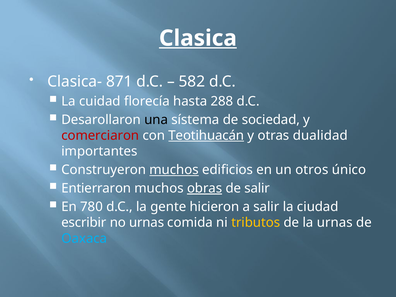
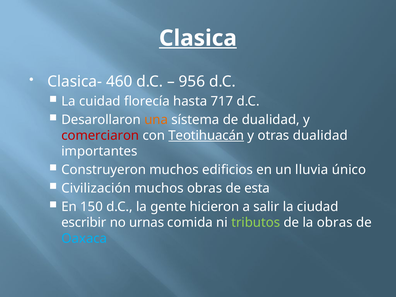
871: 871 -> 460
582: 582 -> 956
288: 288 -> 717
una colour: black -> orange
de sociedad: sociedad -> dualidad
muchos at (174, 170) underline: present -> none
otros: otros -> lluvia
Entierraron: Entierraron -> Civilización
obras at (205, 188) underline: present -> none
de salir: salir -> esta
780: 780 -> 150
tributos colour: yellow -> light green
la urnas: urnas -> obras
